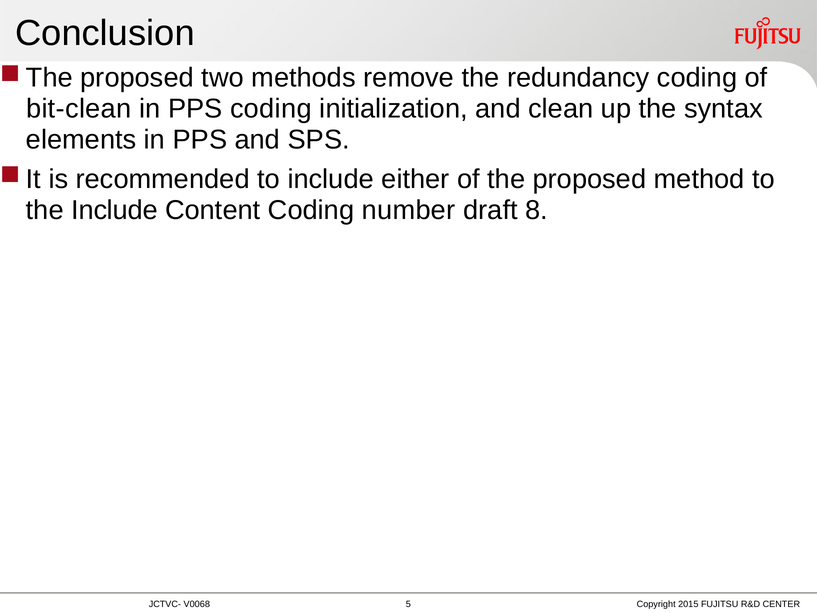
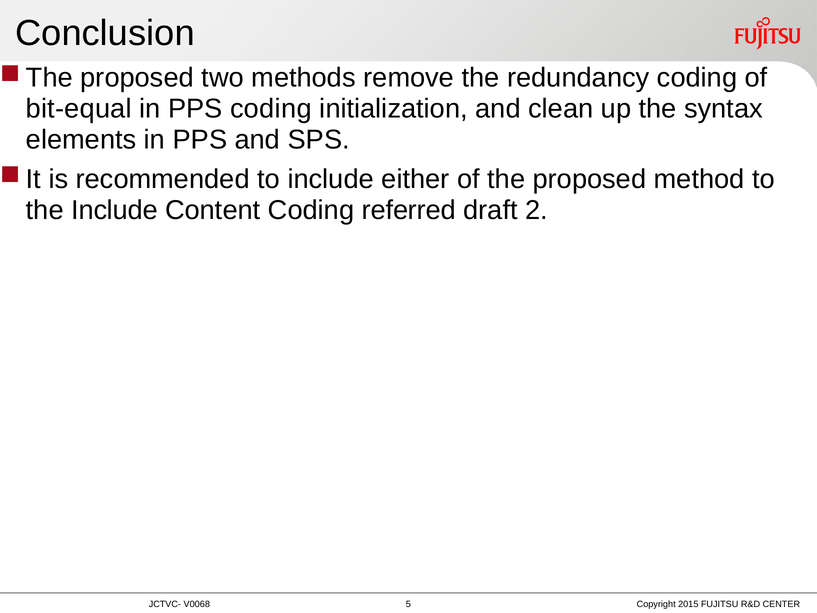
bit-clean: bit-clean -> bit-equal
number: number -> referred
8: 8 -> 2
